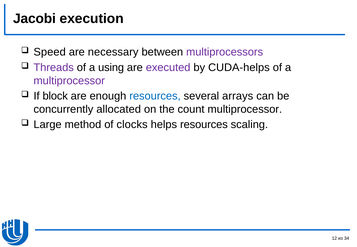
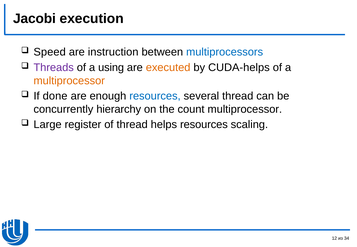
necessary: necessary -> instruction
multiprocessors colour: purple -> blue
executed colour: purple -> orange
multiprocessor at (69, 81) colour: purple -> orange
block: block -> done
several arrays: arrays -> thread
allocated: allocated -> hierarchy
method: method -> register
of clocks: clocks -> thread
